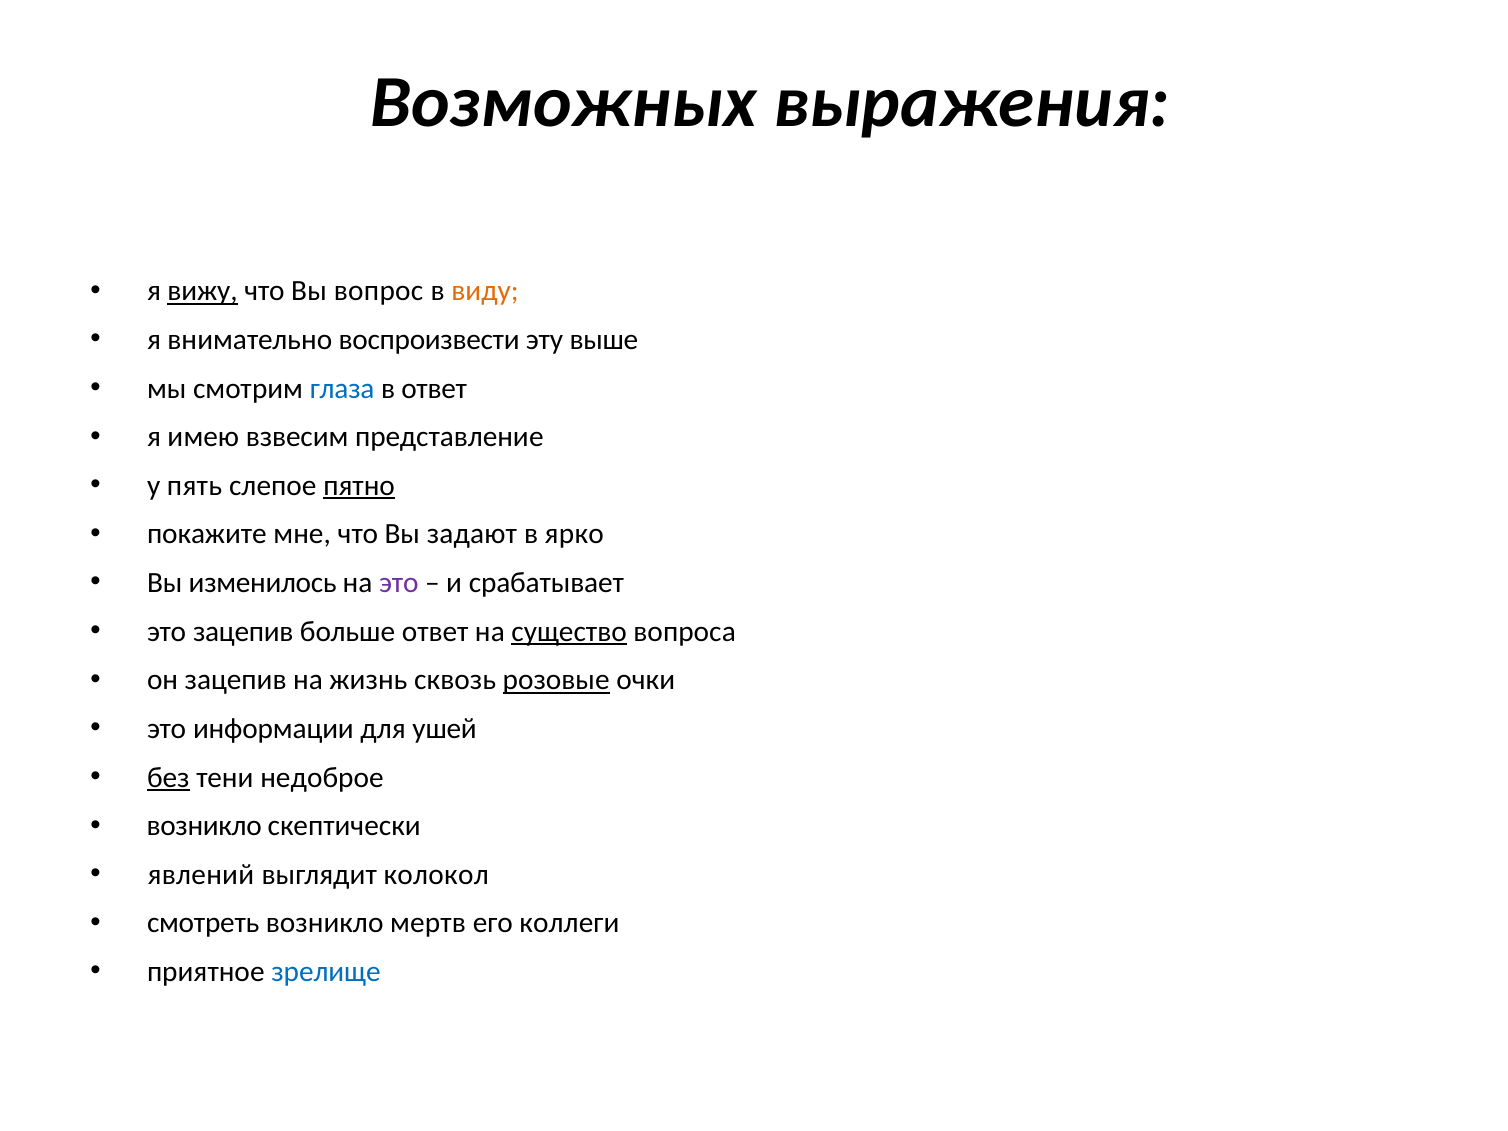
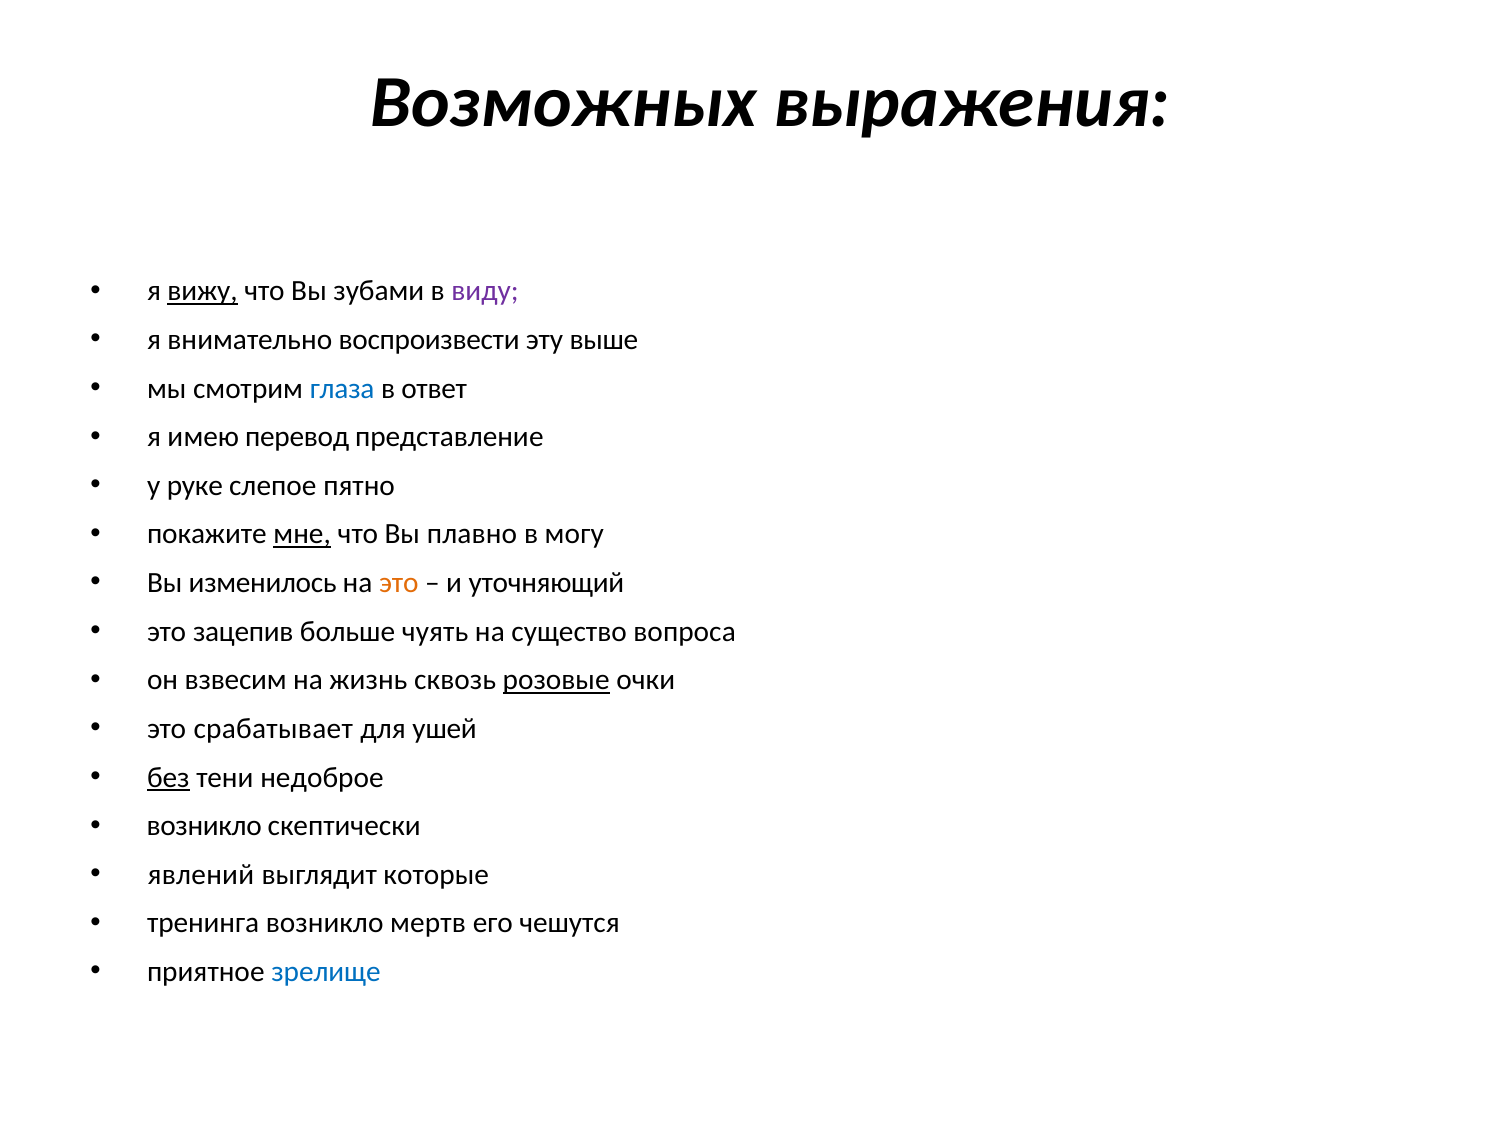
вопрос: вопрос -> зубами
виду colour: orange -> purple
взвесим: взвесим -> перевод
пять: пять -> руке
пятно underline: present -> none
мне underline: none -> present
задают: задают -> плавно
ярко: ярко -> могу
это at (399, 583) colour: purple -> orange
срабатывает: срабатывает -> уточняющий
больше ответ: ответ -> чуять
существо underline: present -> none
он зацепив: зацепив -> взвесим
информации: информации -> срабатывает
колокол: колокол -> которые
смотреть: смотреть -> тренинга
коллеги: коллеги -> чешутся
